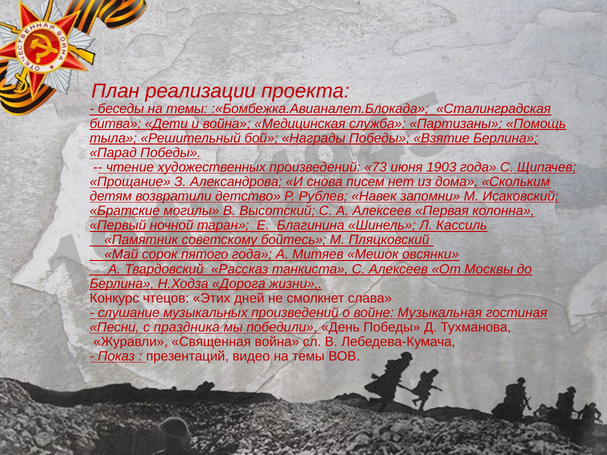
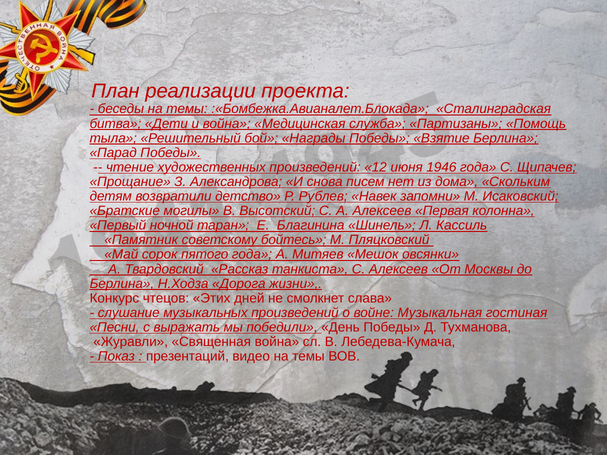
73: 73 -> 12
1903: 1903 -> 1946
праздника: праздника -> выражать
